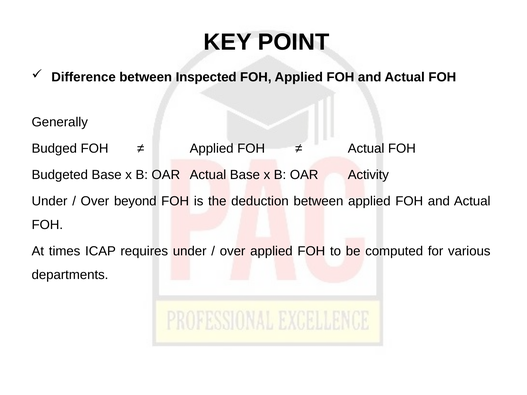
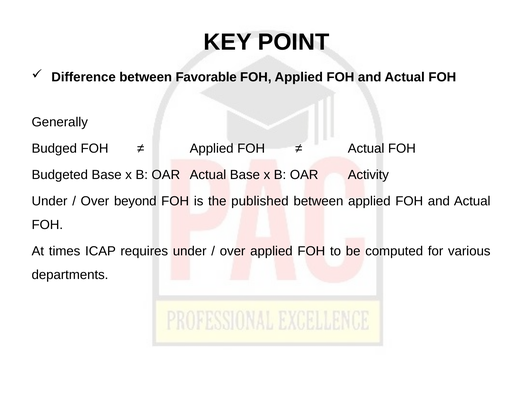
Inspected: Inspected -> Favorable
deduction: deduction -> published
